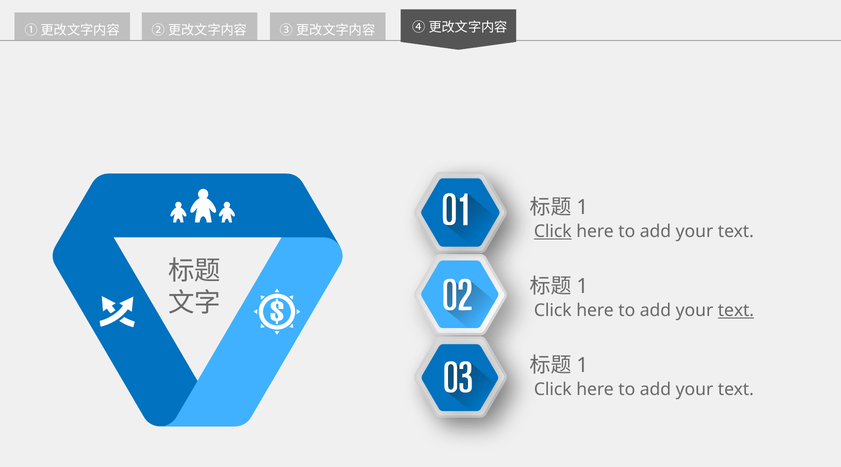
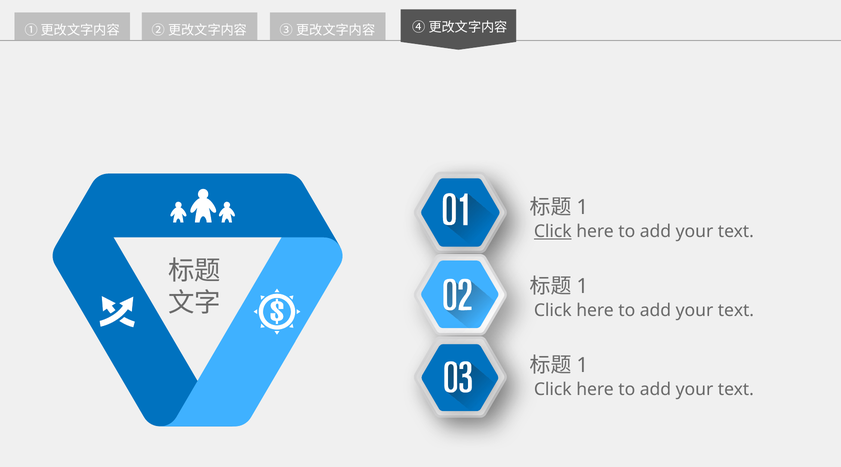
text at (736, 311) underline: present -> none
